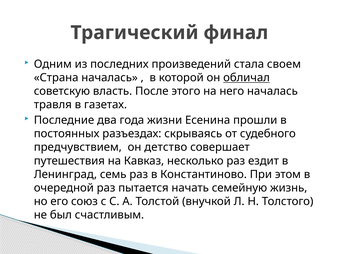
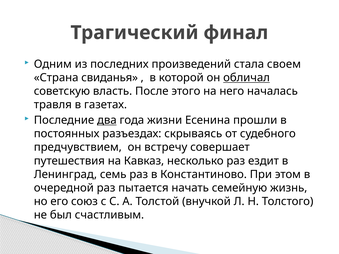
Страна началась: началась -> свиданья
два underline: none -> present
детство: детство -> встречу
